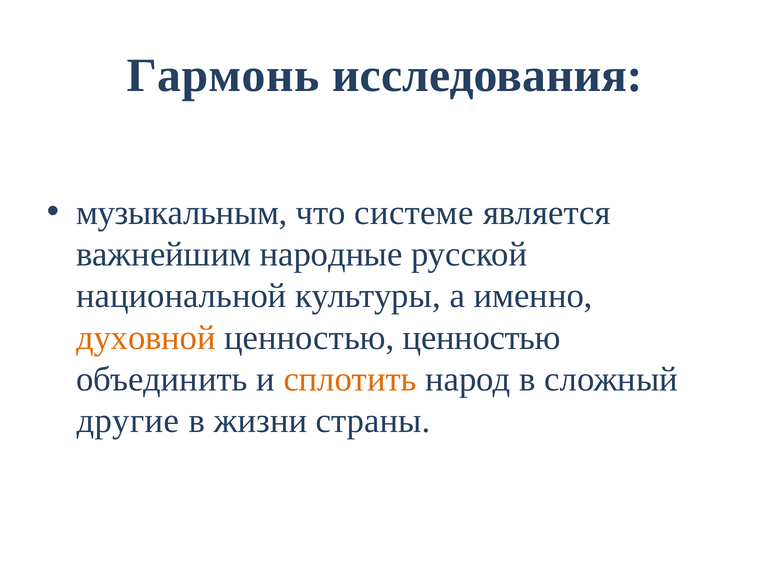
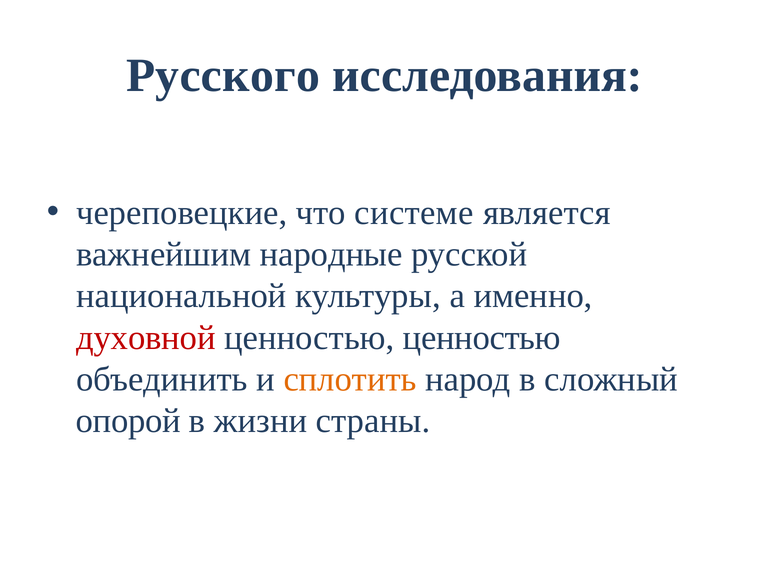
Гармонь: Гармонь -> Русского
музыкальным: музыкальным -> череповецкие
духовной colour: orange -> red
другие: другие -> опорой
